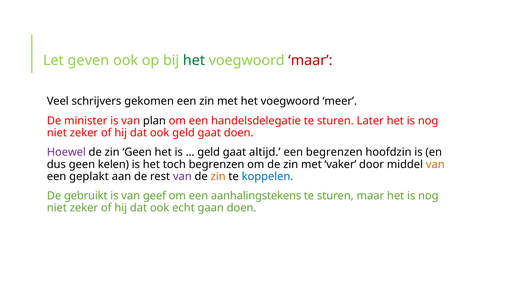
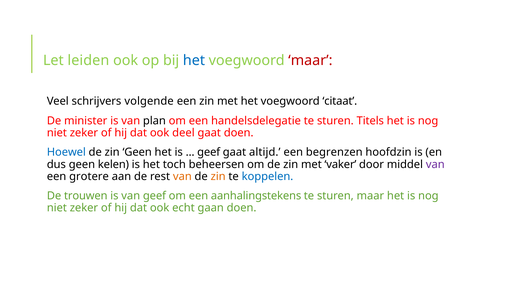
geven: geven -> leiden
het at (194, 60) colour: green -> blue
gekomen: gekomen -> volgende
meer: meer -> citaat
Later: Later -> Titels
ook geld: geld -> deel
Hoewel colour: purple -> blue
geld at (209, 152): geld -> geef
toch begrenzen: begrenzen -> beheersen
van at (435, 164) colour: orange -> purple
geplakt: geplakt -> grotere
van at (182, 176) colour: purple -> orange
gebruikt: gebruikt -> trouwen
